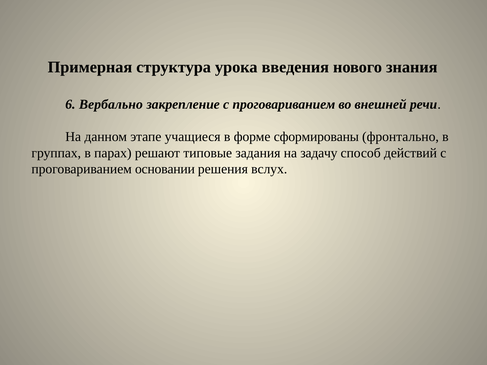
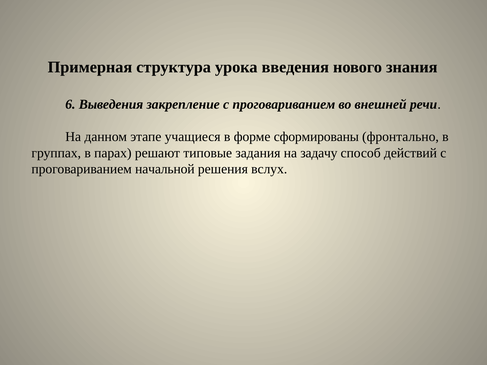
Вербально: Вербально -> Выведения
основании: основании -> начальной
